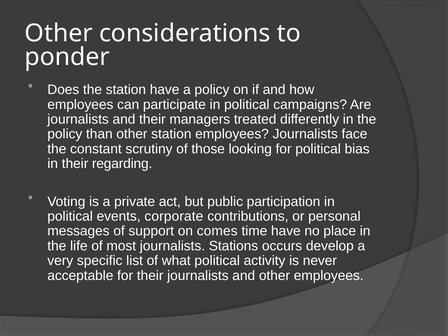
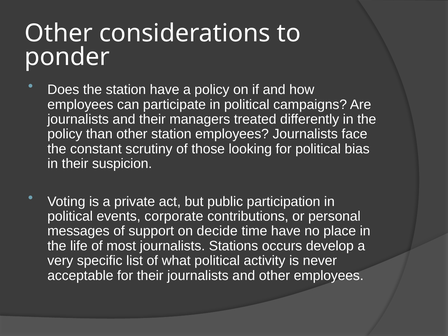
regarding: regarding -> suspicion
comes: comes -> decide
